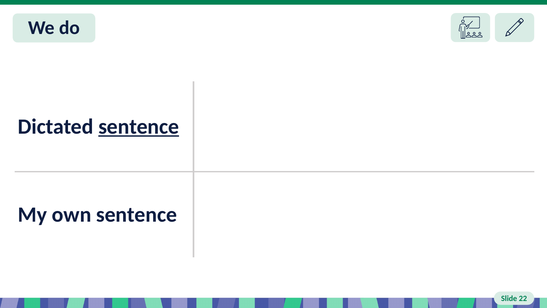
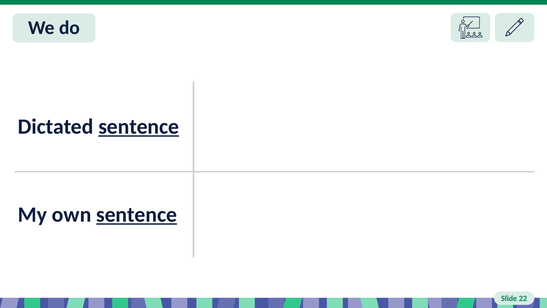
sentence at (137, 215) underline: none -> present
